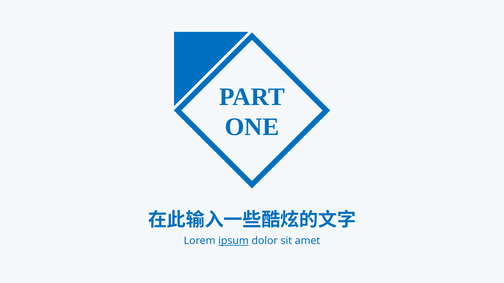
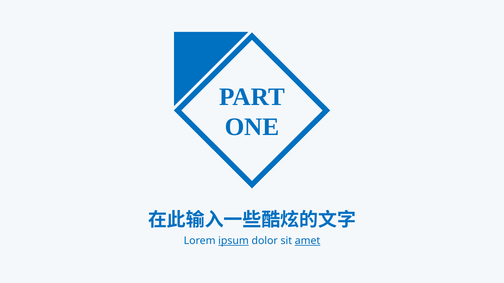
amet underline: none -> present
